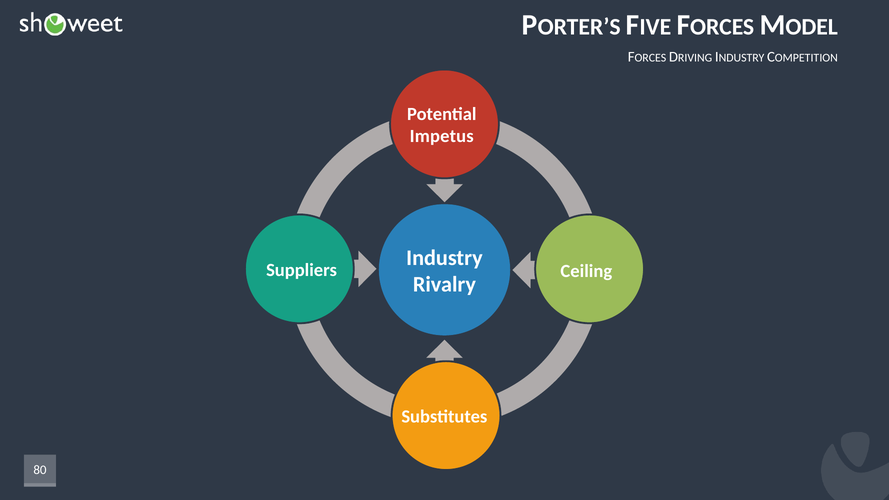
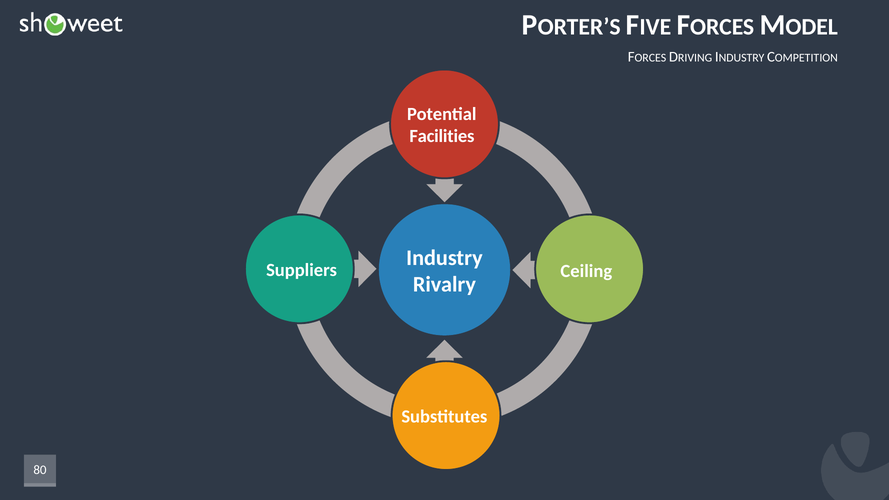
Impetus: Impetus -> Facilities
